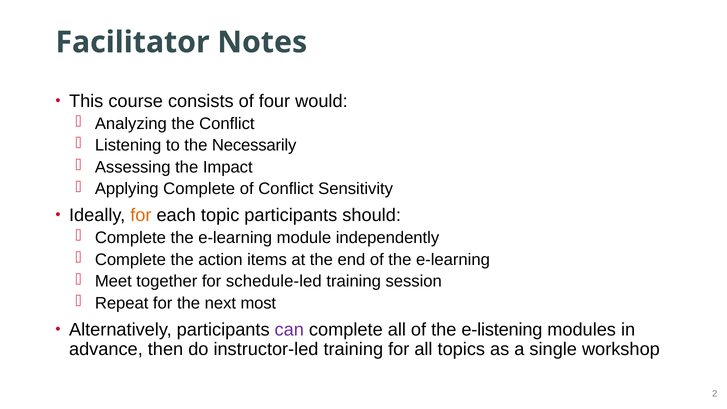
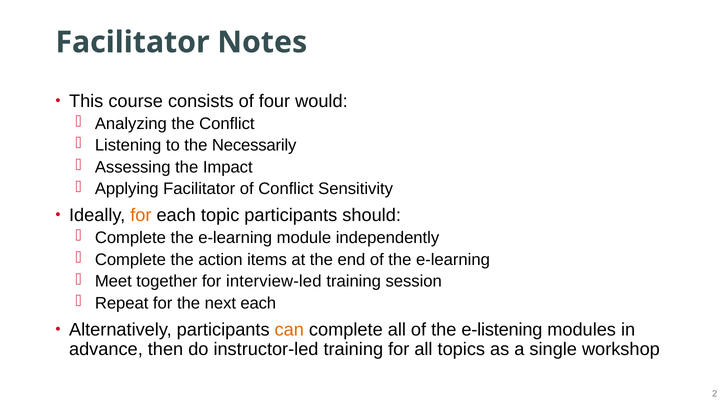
Applying Complete: Complete -> Facilitator
schedule-led: schedule-led -> interview-led
next most: most -> each
can colour: purple -> orange
